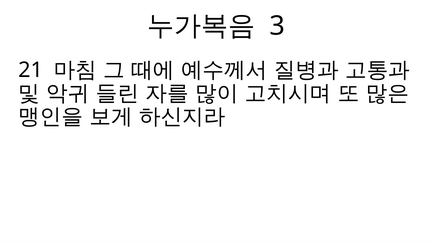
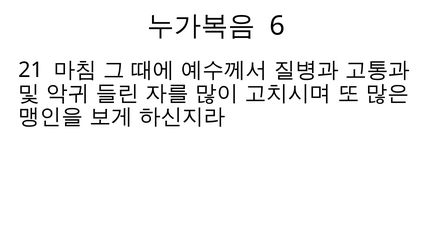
3: 3 -> 6
